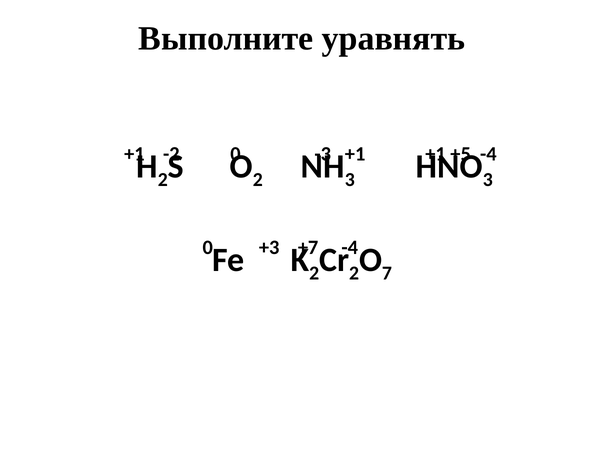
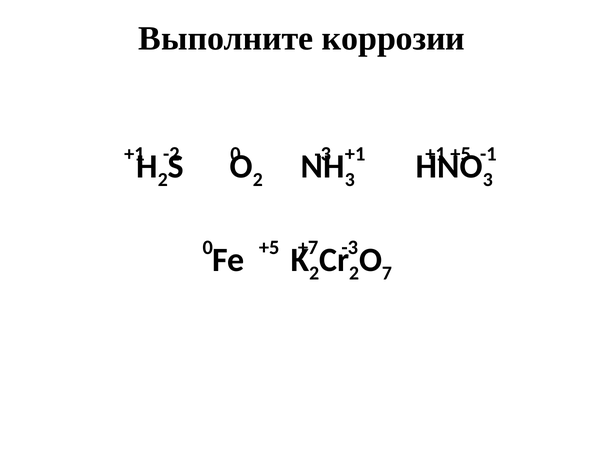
уравнять: уравнять -> коррозии
-4 at (488, 154): -4 -> -1
0 +3: +3 -> +5
-4 at (350, 247): -4 -> -3
